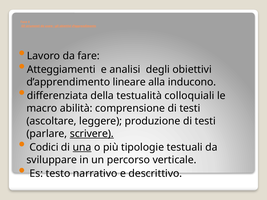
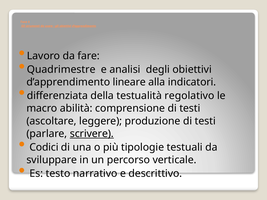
Atteggiamenti: Atteggiamenti -> Quadrimestre
inducono: inducono -> indicatori
colloquiali: colloquiali -> regolativo
una underline: present -> none
